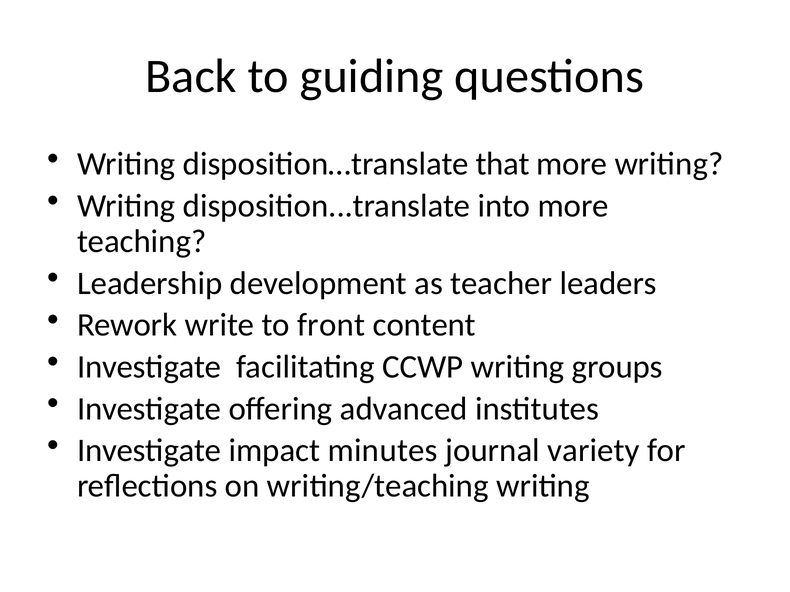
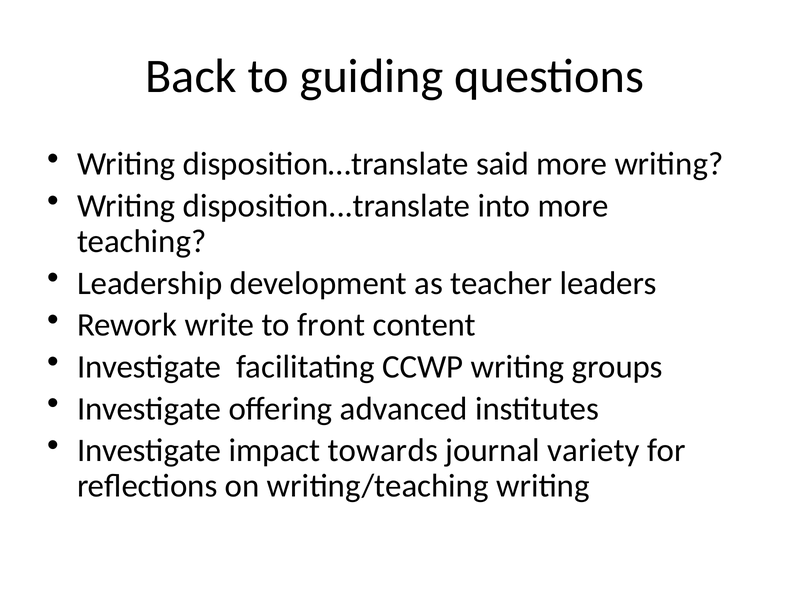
that: that -> said
minutes: minutes -> towards
